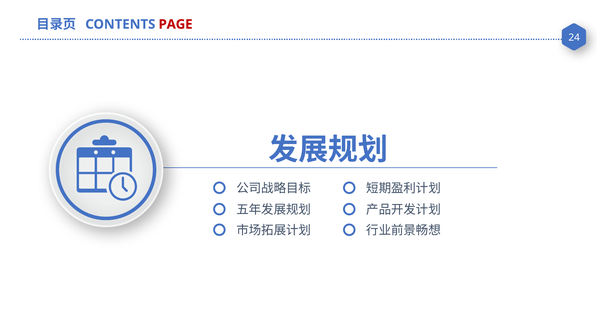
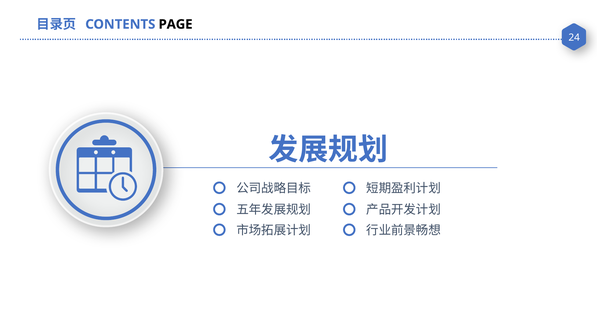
PAGE colour: red -> black
